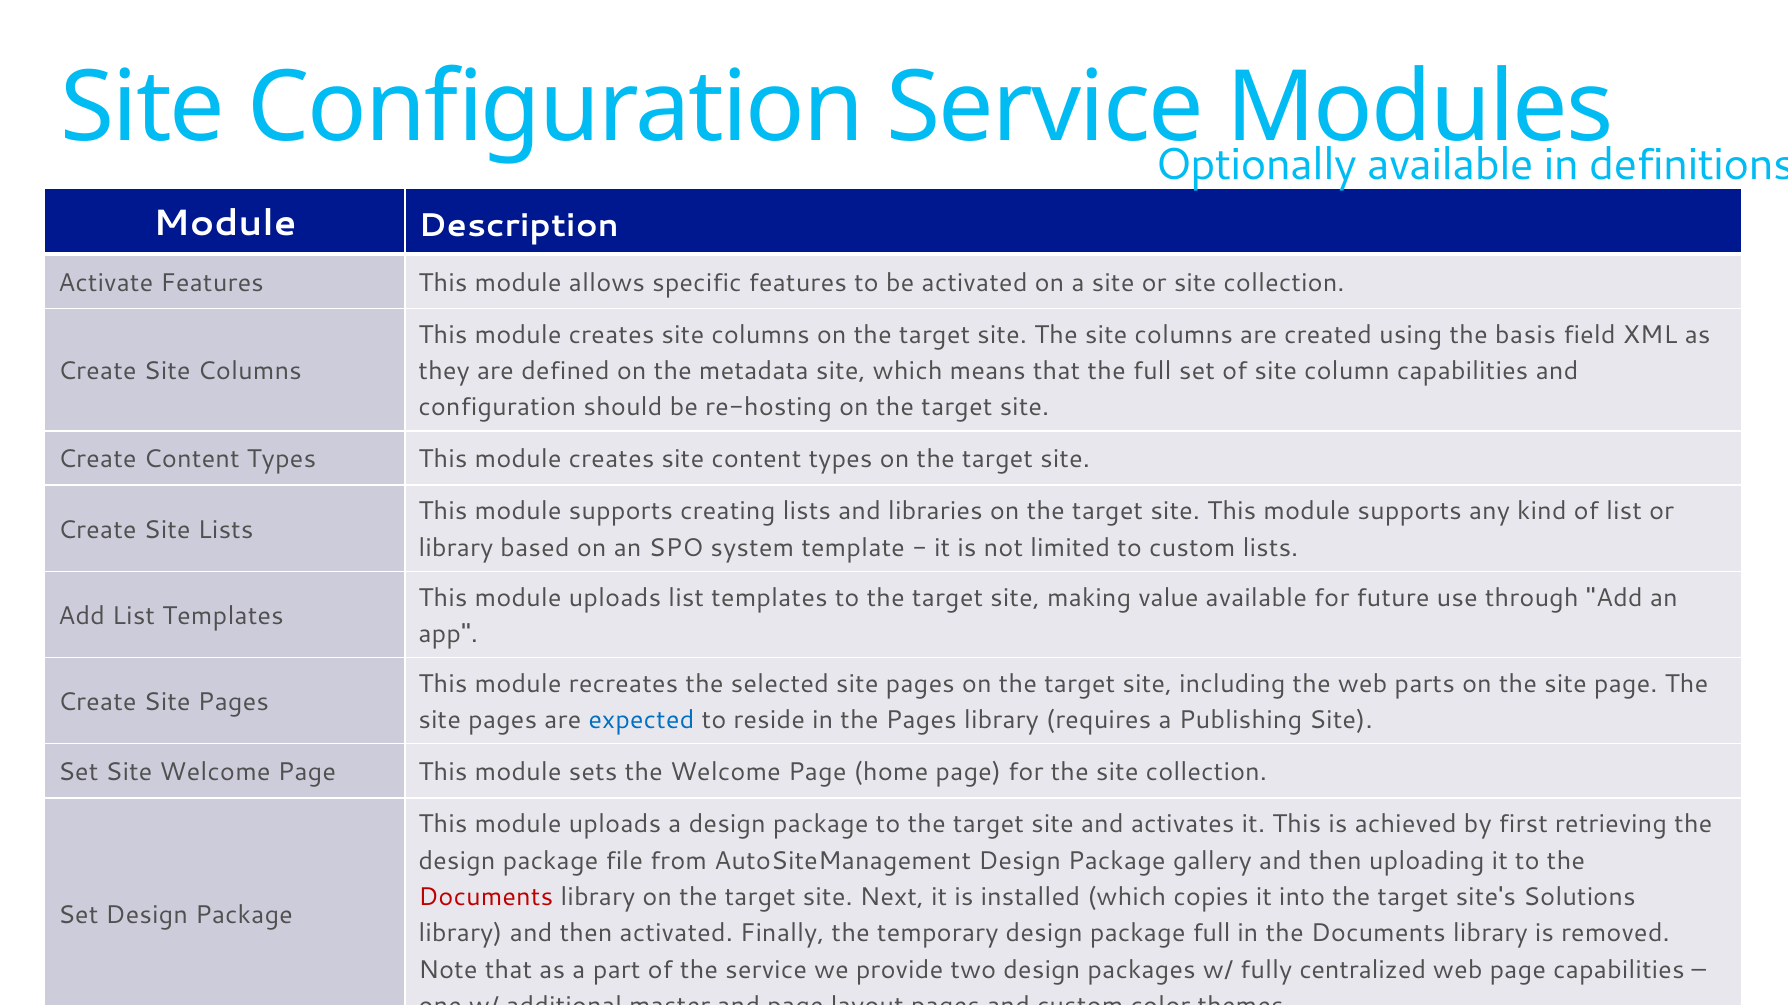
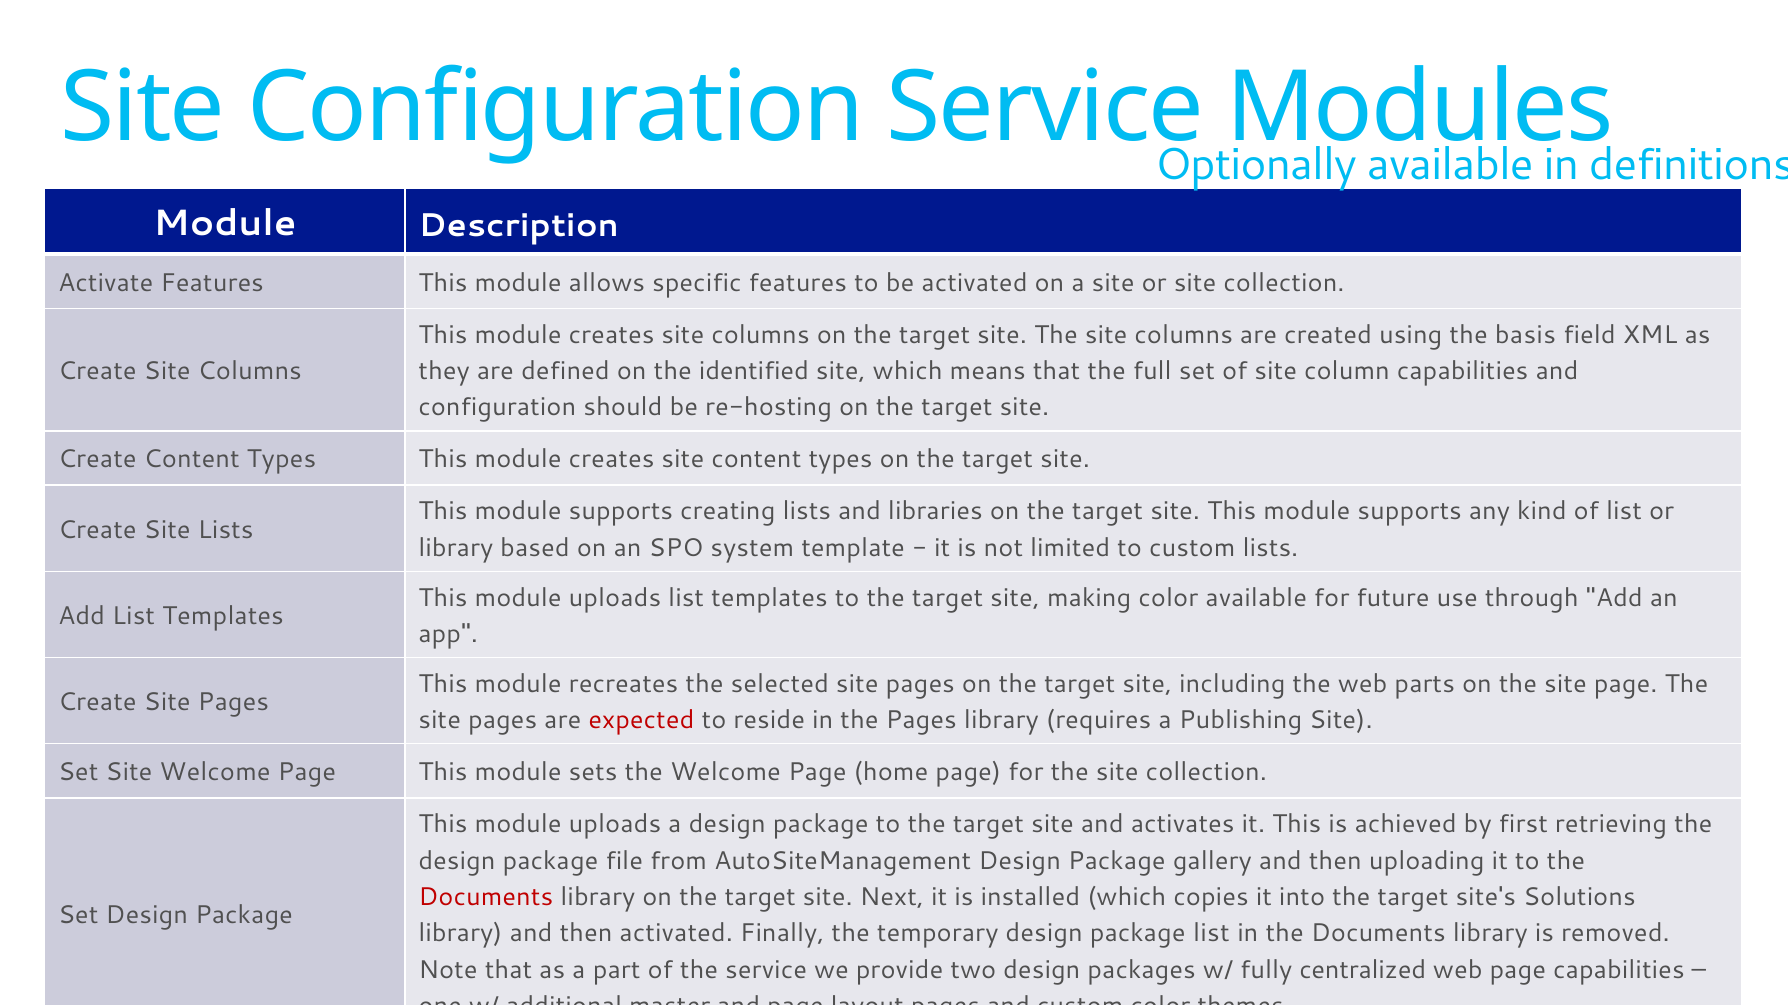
metadata: metadata -> identified
making value: value -> color
expected colour: blue -> red
package full: full -> list
